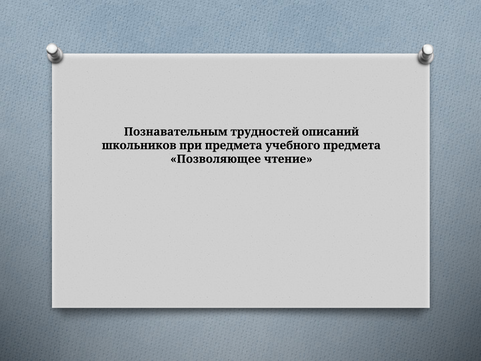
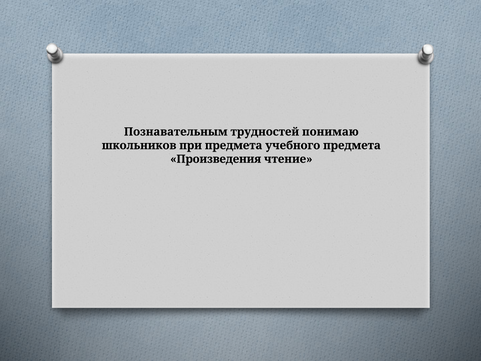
описаний: описаний -> понимаю
Позволяющее: Позволяющее -> Произведения
